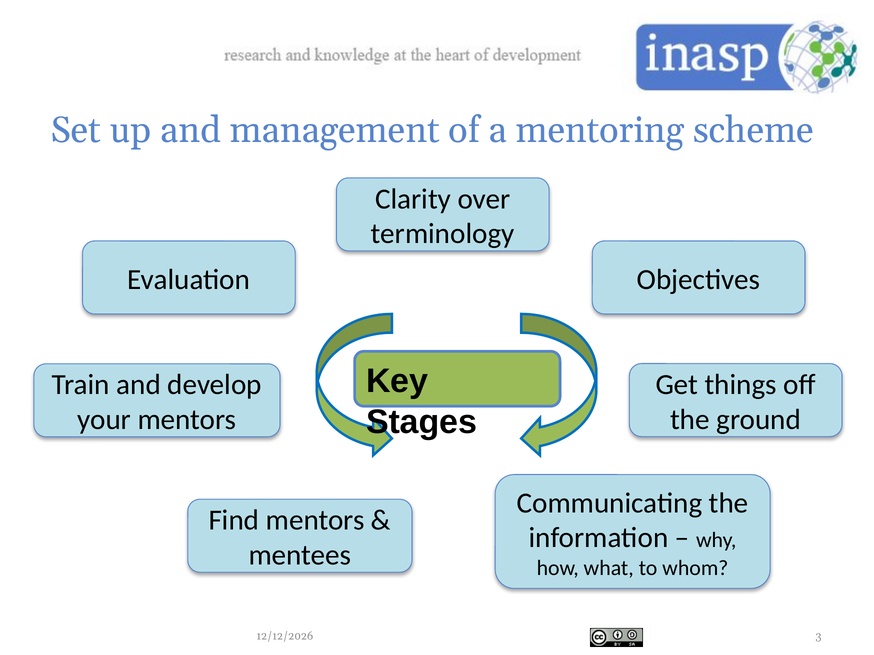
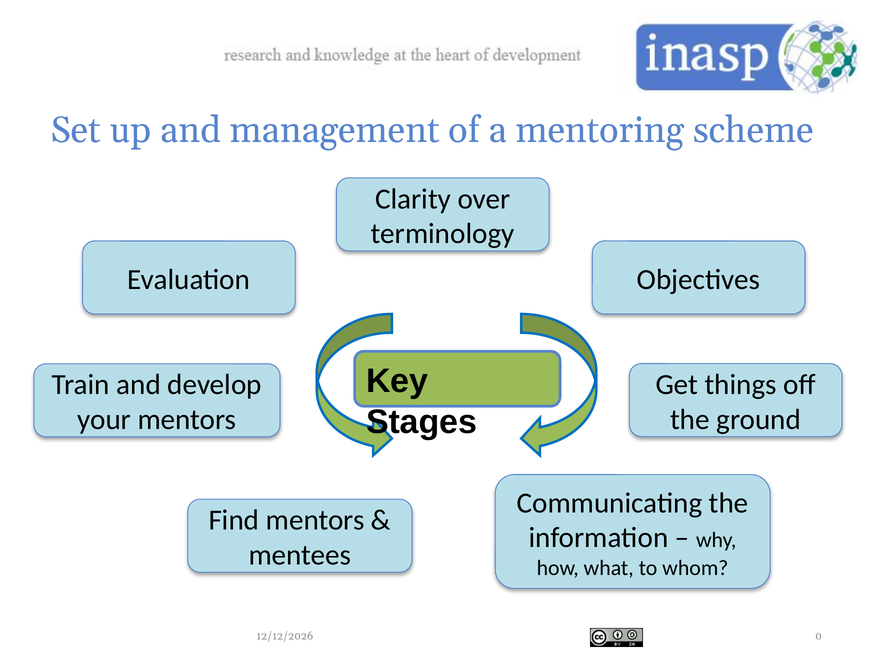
3: 3 -> 0
